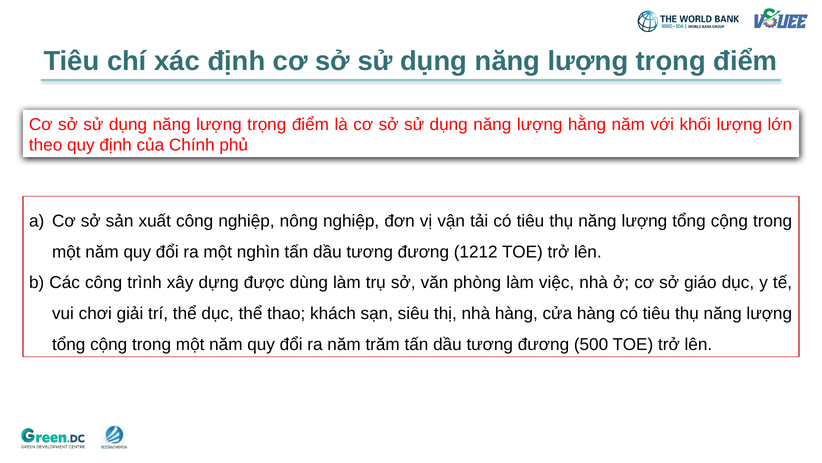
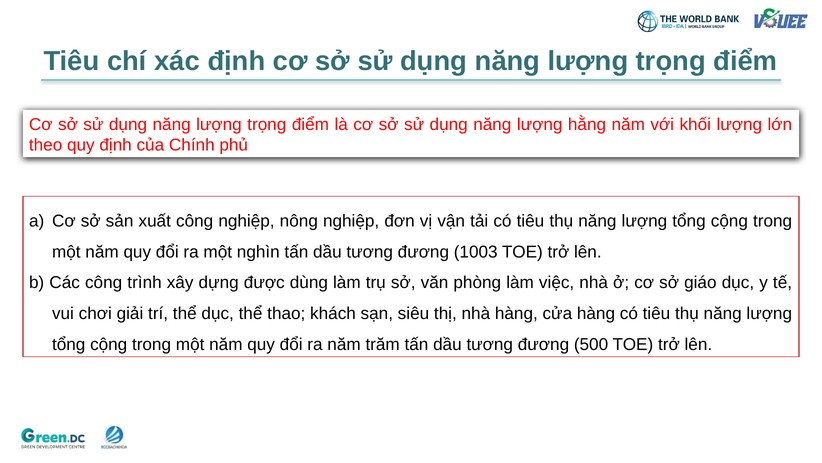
1212: 1212 -> 1003
